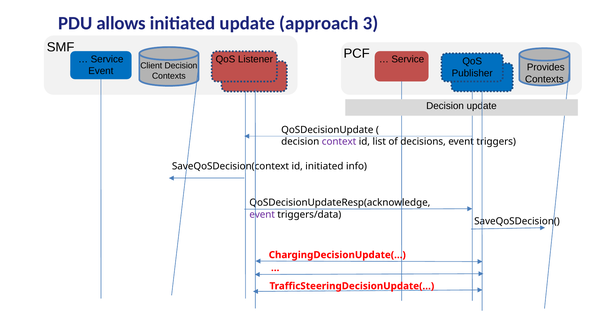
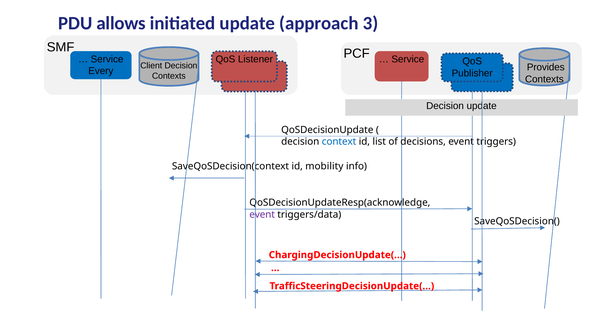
Event at (101, 71): Event -> Every
context colour: purple -> blue
id initiated: initiated -> mobility
